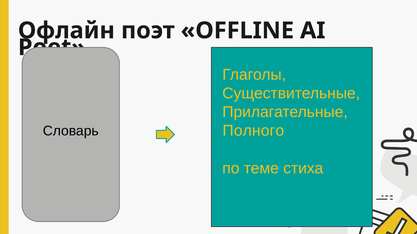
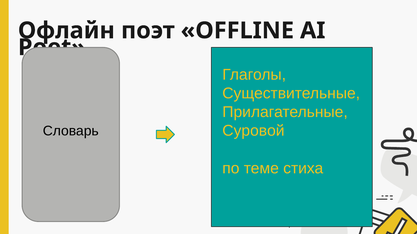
Полного: Полного -> Суровой
